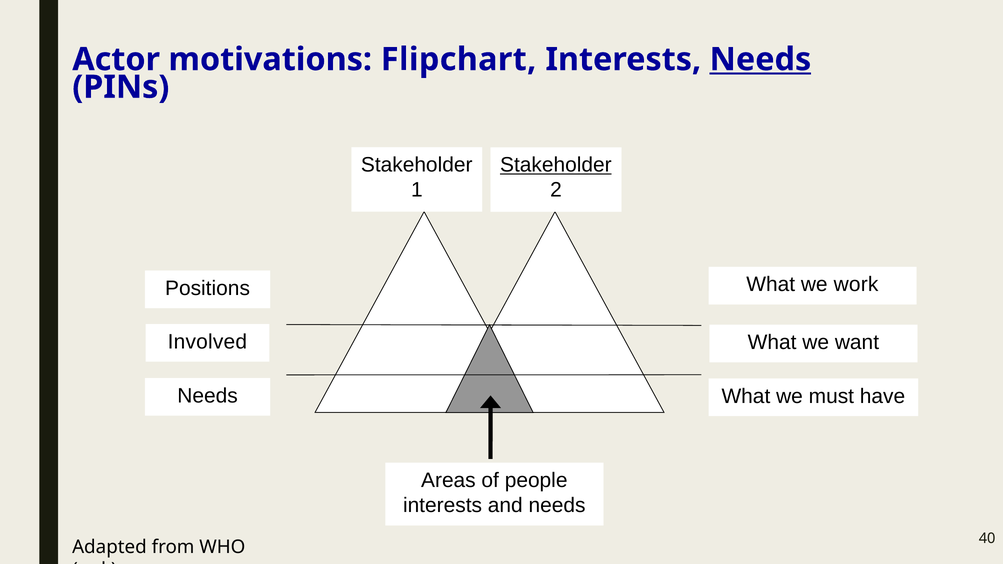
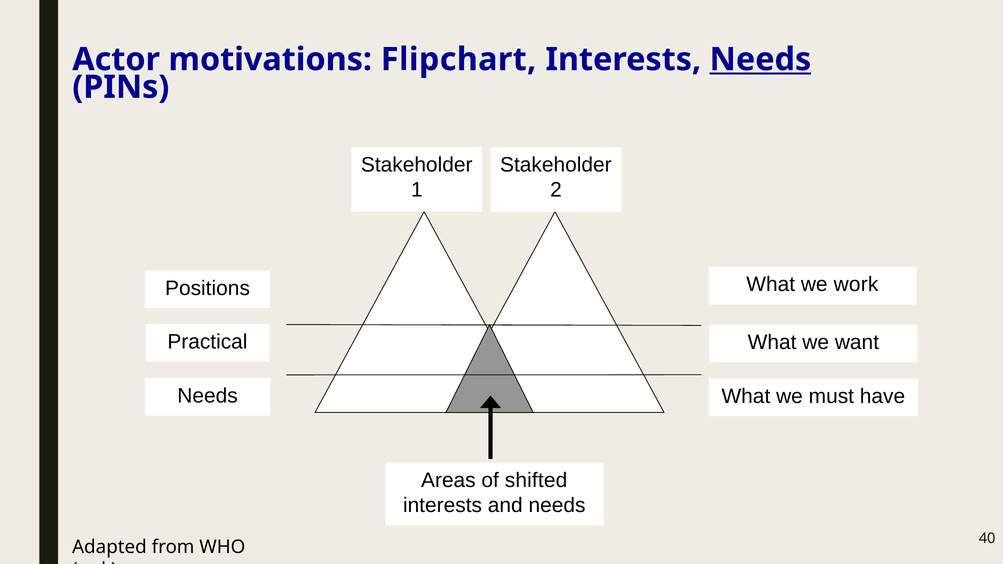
Stakeholder at (556, 165) underline: present -> none
Involved: Involved -> Practical
people: people -> shifted
